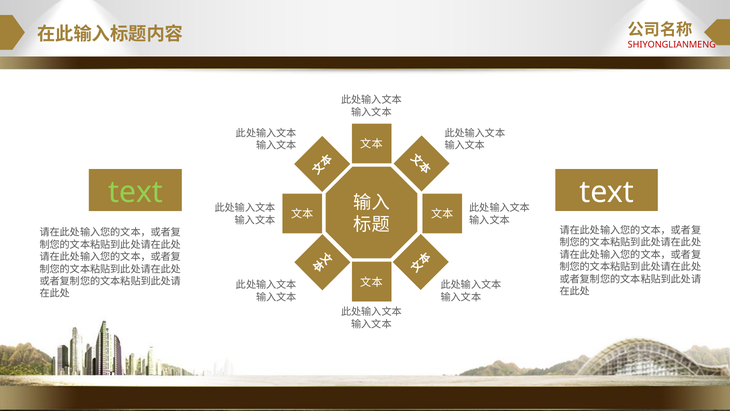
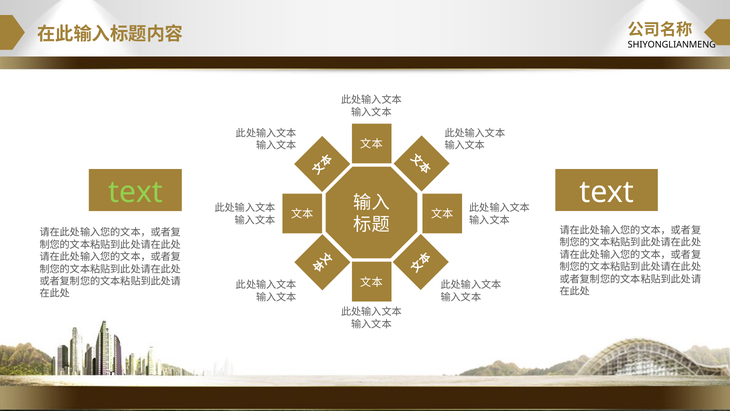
SHIYONGLIANMENG colour: red -> black
